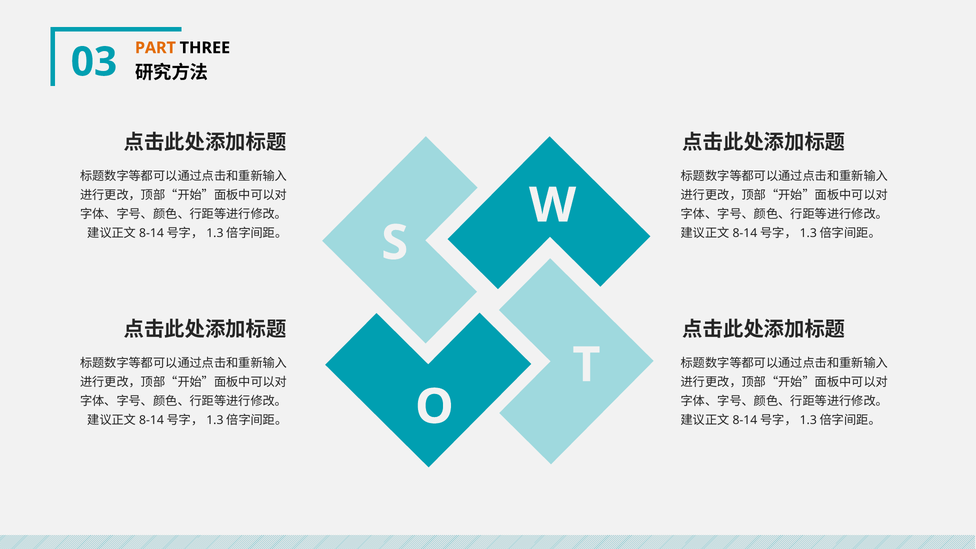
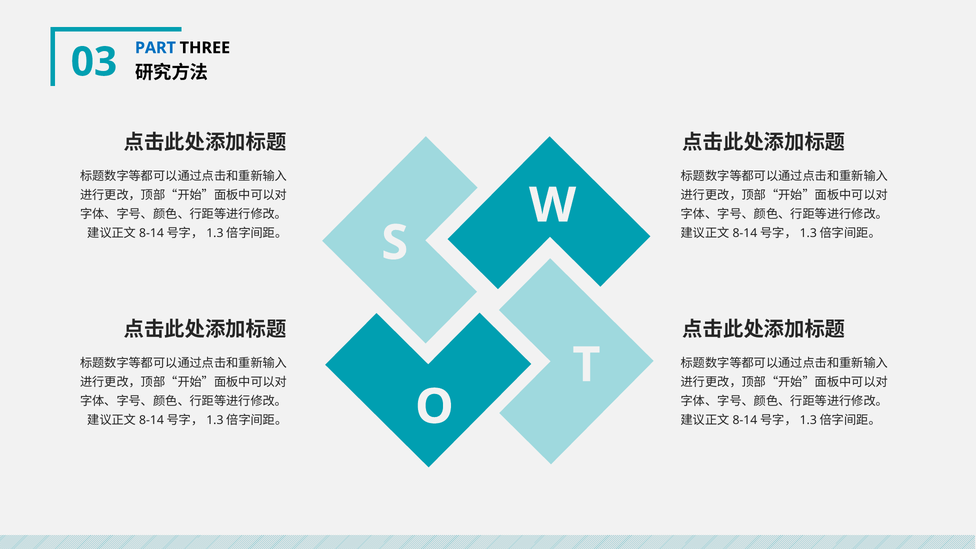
PART colour: orange -> blue
